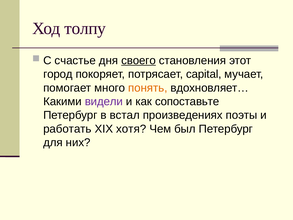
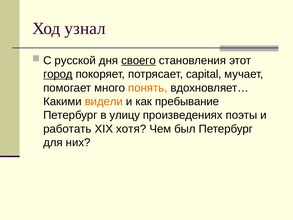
толпу: толпу -> узнал
счастье: счастье -> русской
город underline: none -> present
видели colour: purple -> orange
сопоставьте: сопоставьте -> пребывание
встал: встал -> улицу
